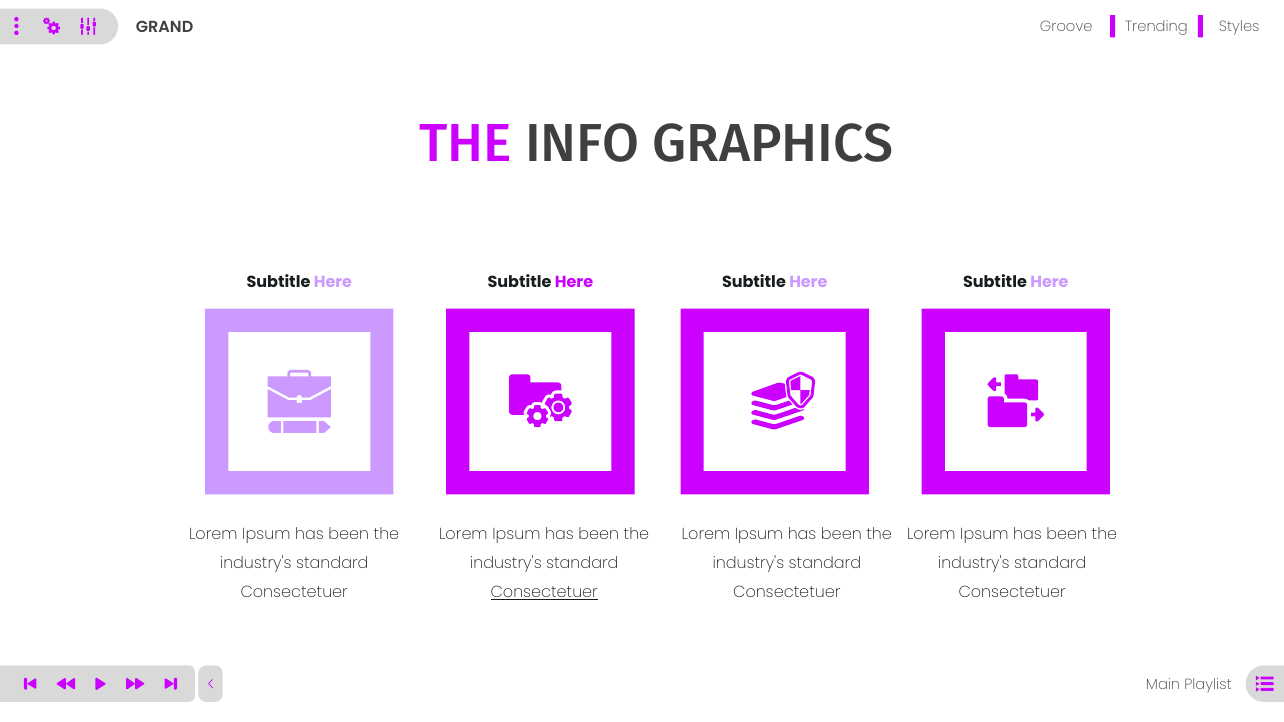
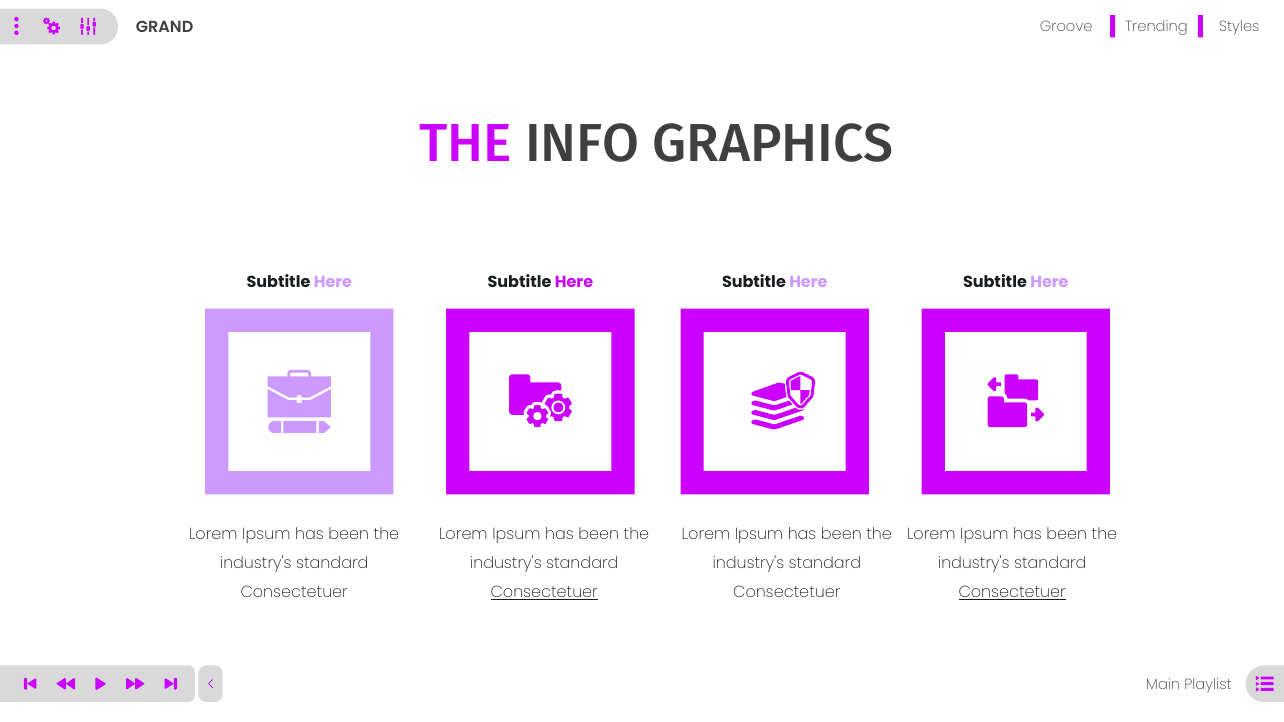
Consectetuer at (1012, 592) underline: none -> present
